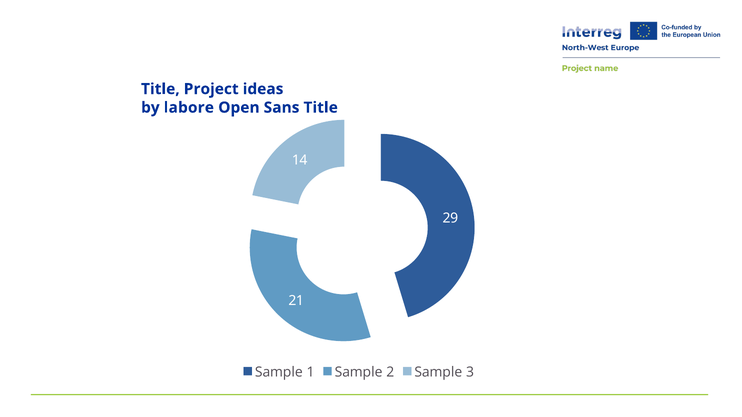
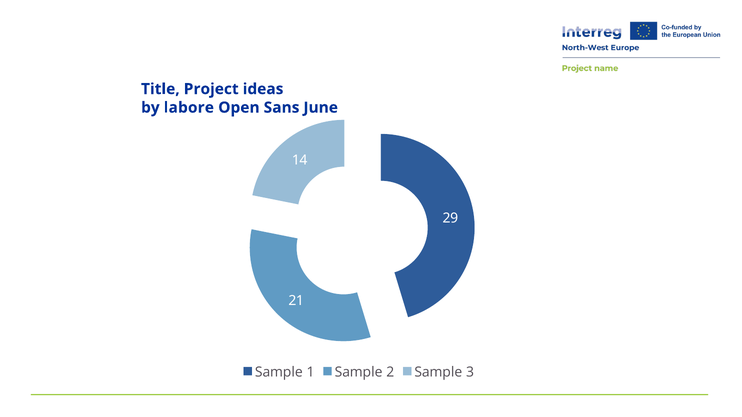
Sans Title: Title -> June
